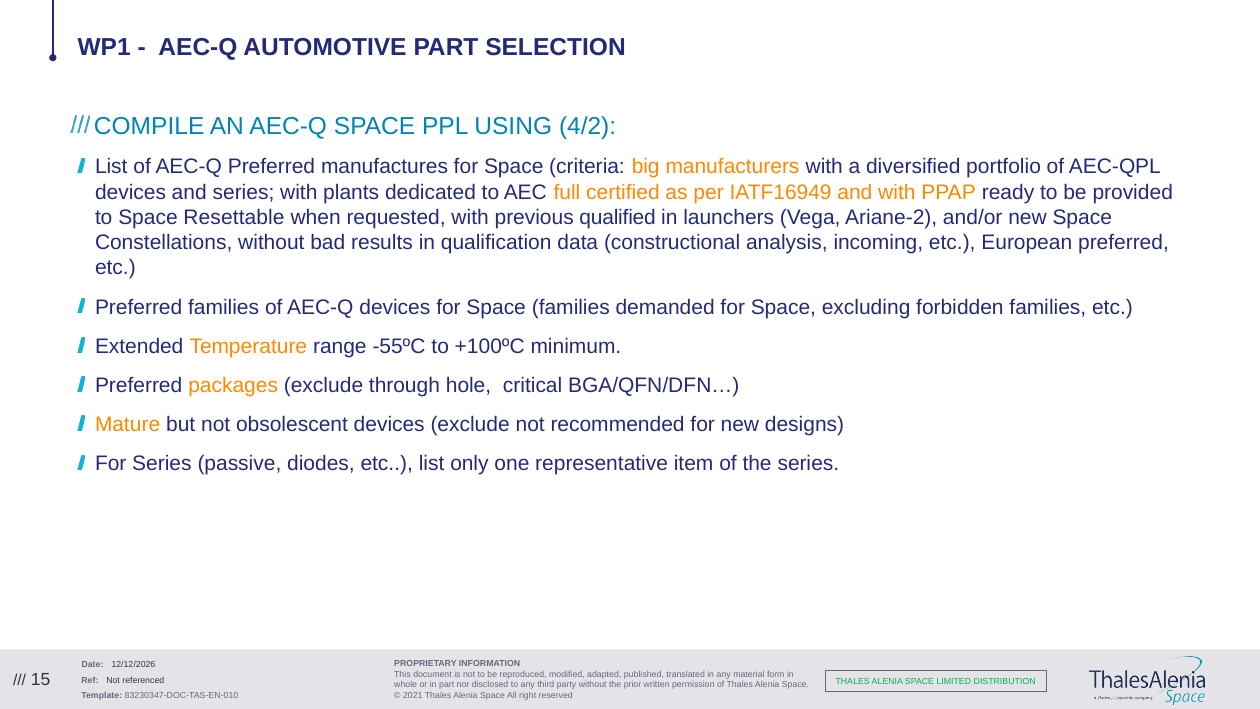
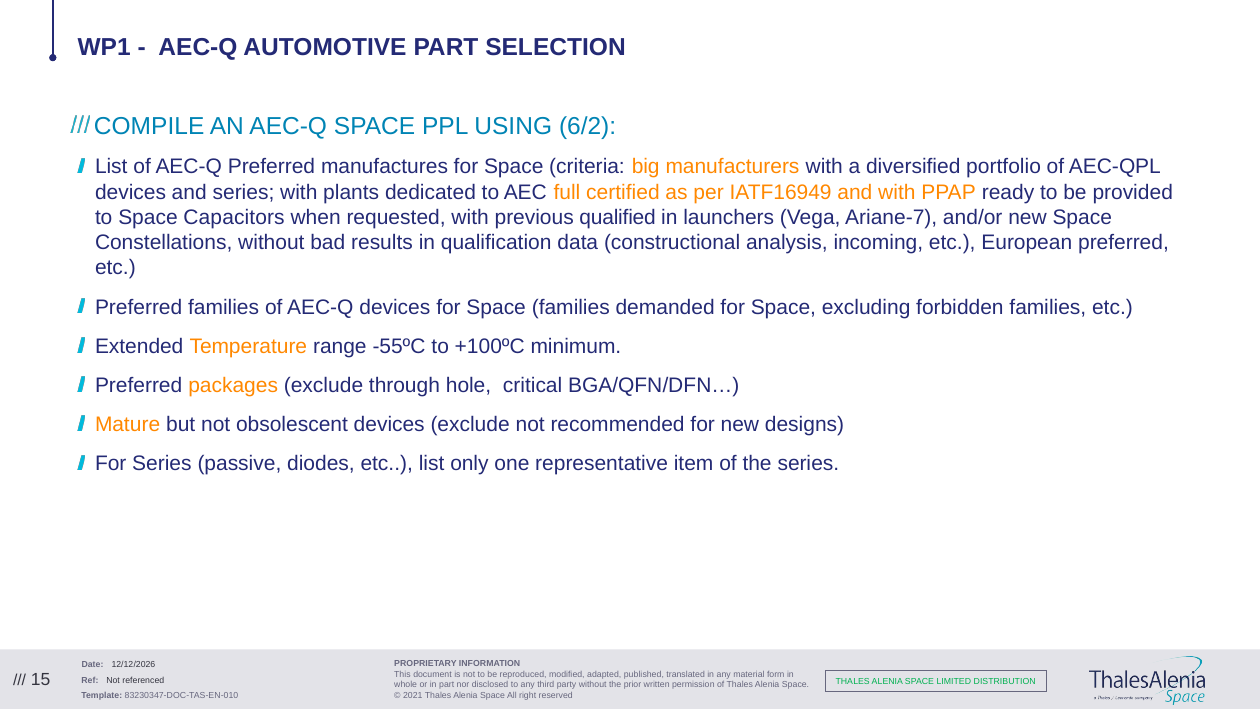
4/2: 4/2 -> 6/2
Resettable: Resettable -> Capacitors
Ariane-2: Ariane-2 -> Ariane-7
